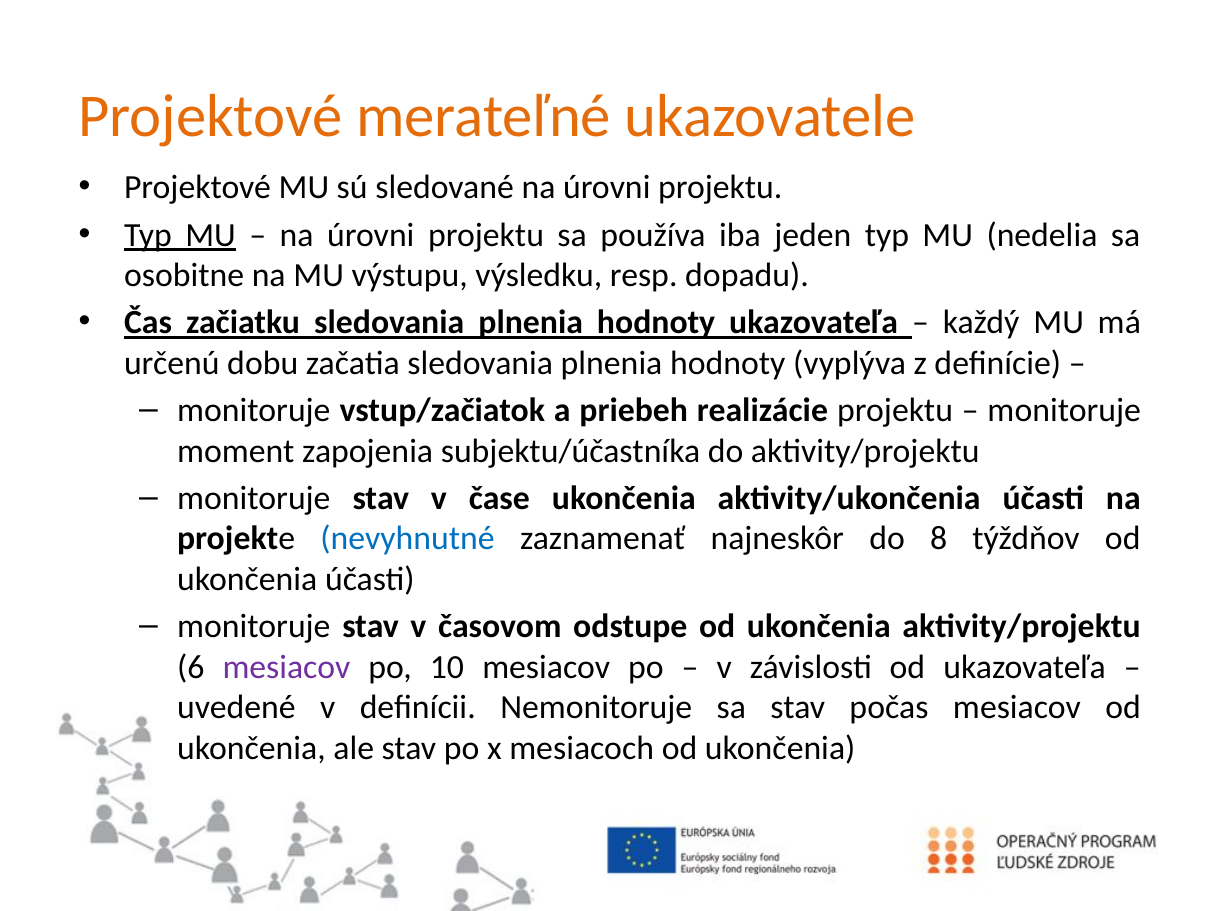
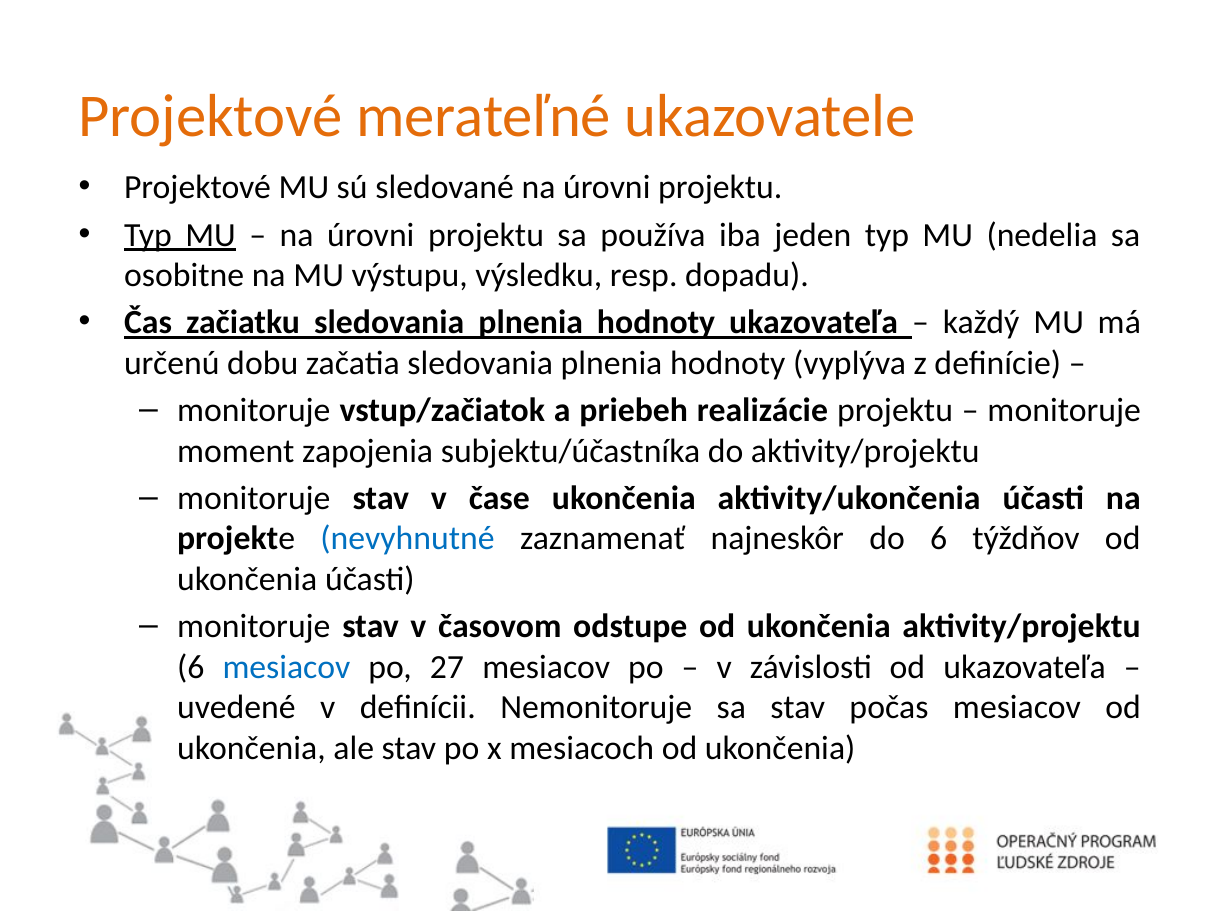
do 8: 8 -> 6
mesiacov at (286, 667) colour: purple -> blue
10: 10 -> 27
